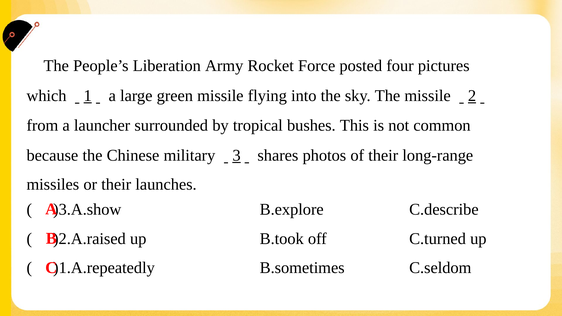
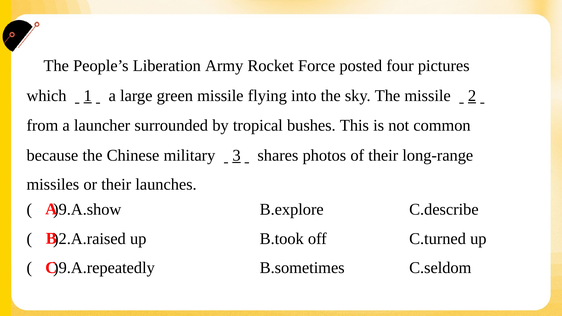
)3.A.show: )3.A.show -> )9.A.show
)1.A.repeatedly: )1.A.repeatedly -> )9.A.repeatedly
